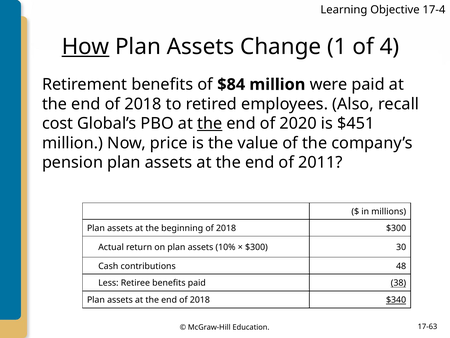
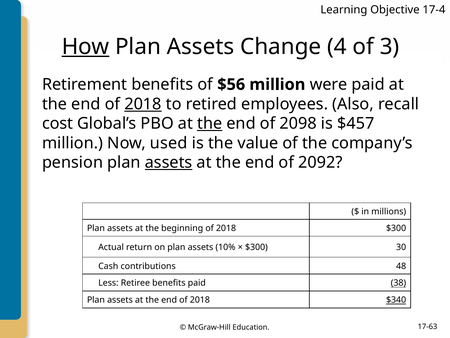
1: 1 -> 4
4: 4 -> 3
$84: $84 -> $56
2018 at (143, 104) underline: none -> present
2020: 2020 -> 2098
$451: $451 -> $457
price: price -> used
assets at (169, 162) underline: none -> present
2011: 2011 -> 2092
